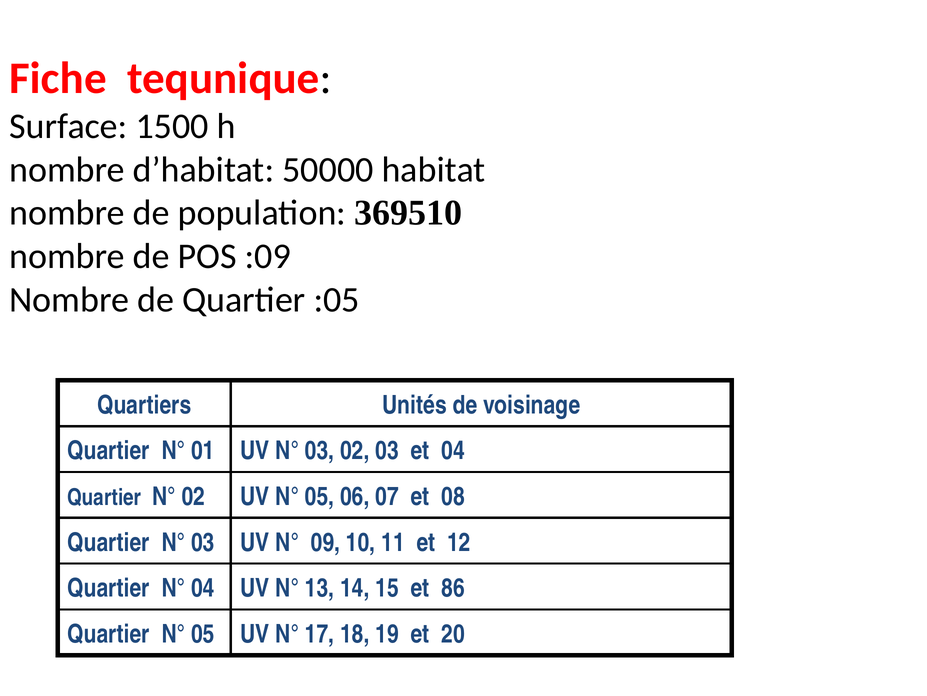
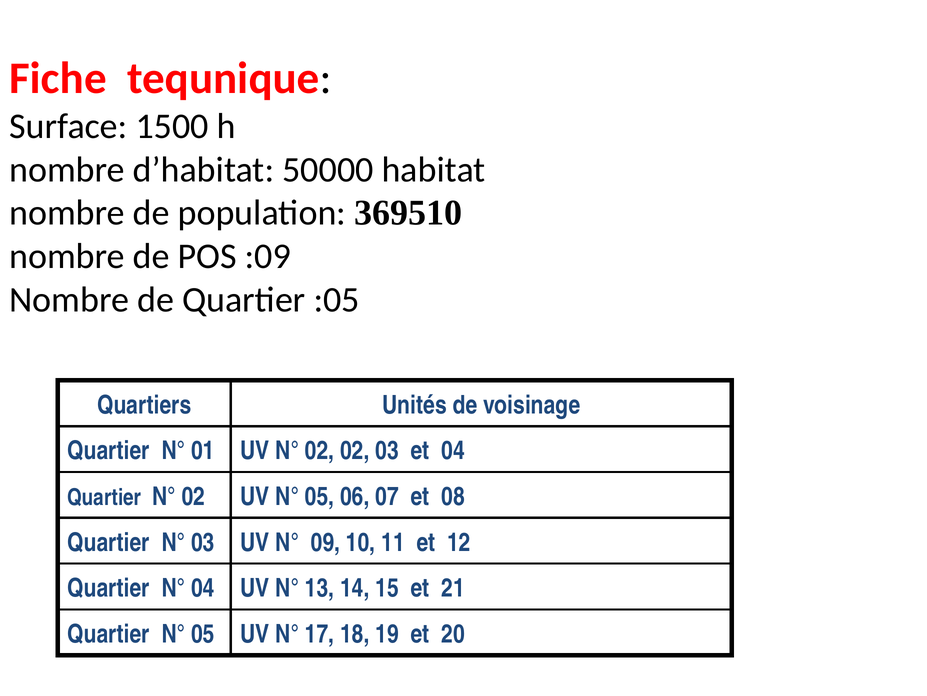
UV N° 03: 03 -> 02
86: 86 -> 21
